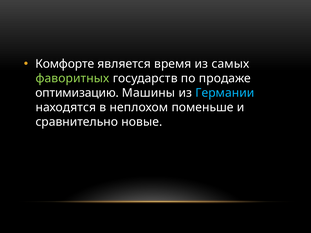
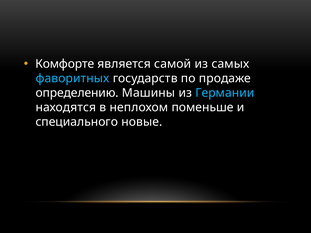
время: время -> самой
фаворитных colour: light green -> light blue
оптимизацию: оптимизацию -> определению
сравнительно: сравнительно -> специального
